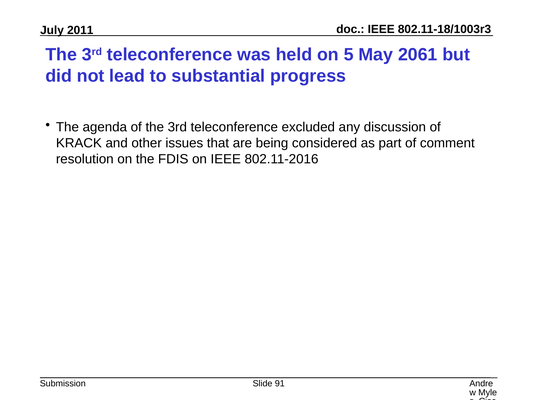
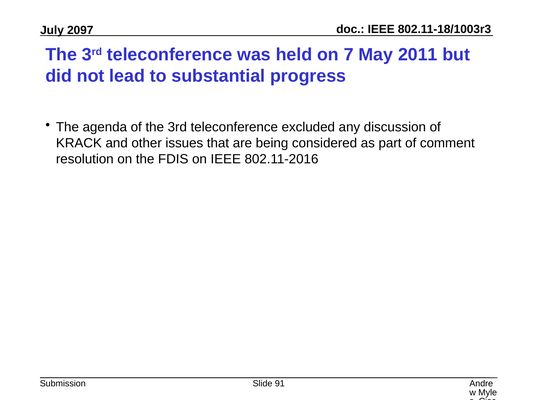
2011: 2011 -> 2097
5: 5 -> 7
2061: 2061 -> 2011
